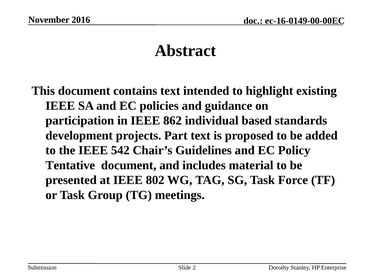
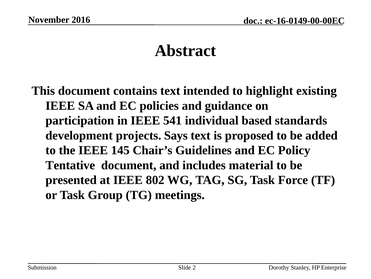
862: 862 -> 541
Part: Part -> Says
542: 542 -> 145
